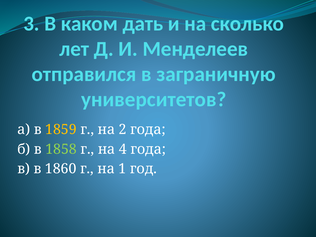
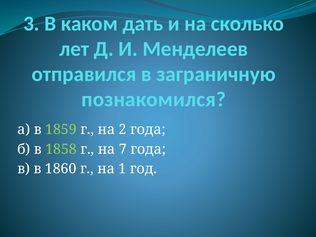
университетов: университетов -> познакомился
1859 colour: yellow -> light green
4: 4 -> 7
